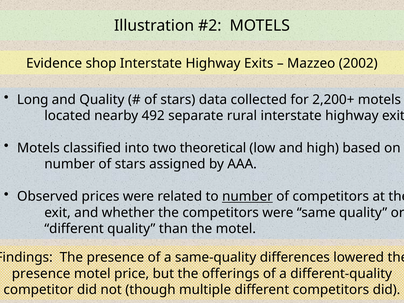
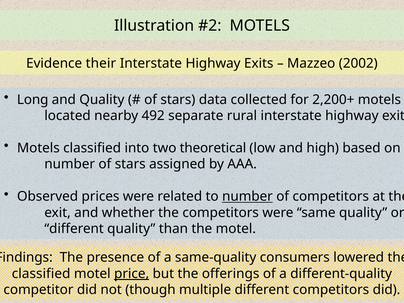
shop: shop -> their
differences: differences -> consumers
presence at (41, 274): presence -> classified
price underline: none -> present
